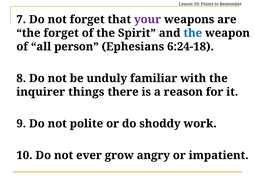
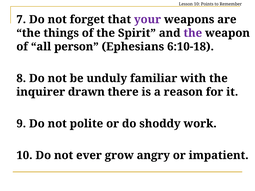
the forget: forget -> things
the at (193, 33) colour: blue -> purple
6:24-18: 6:24-18 -> 6:10-18
things: things -> drawn
